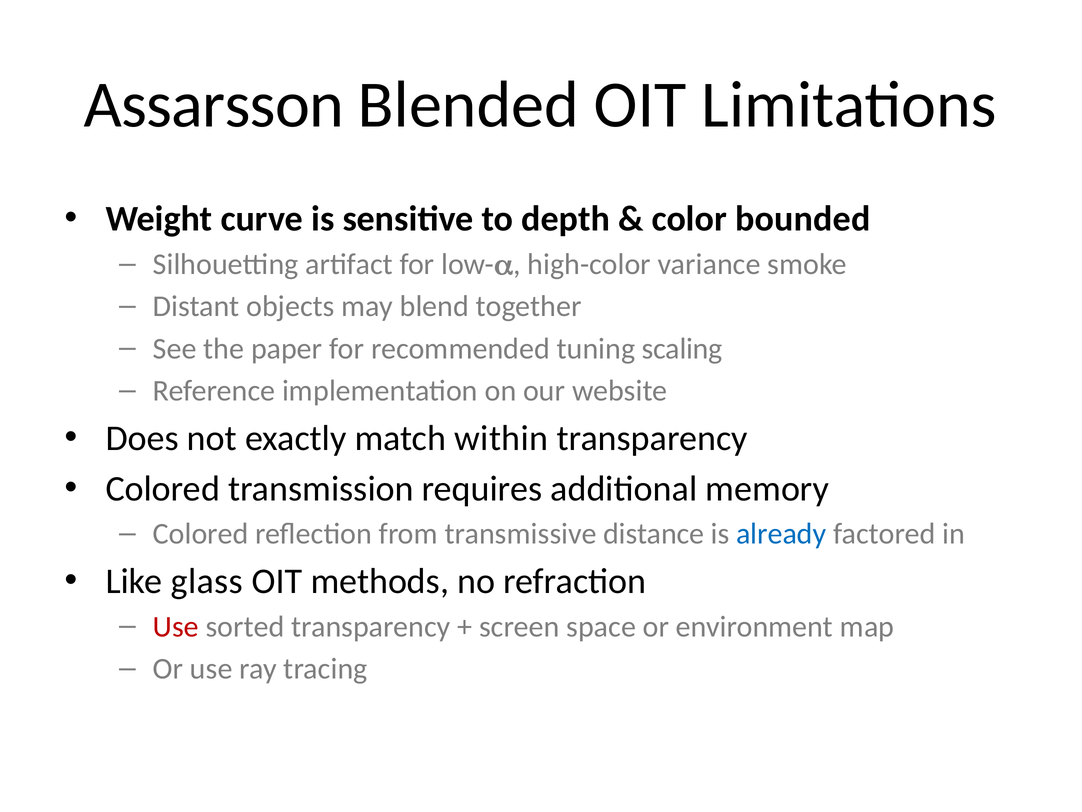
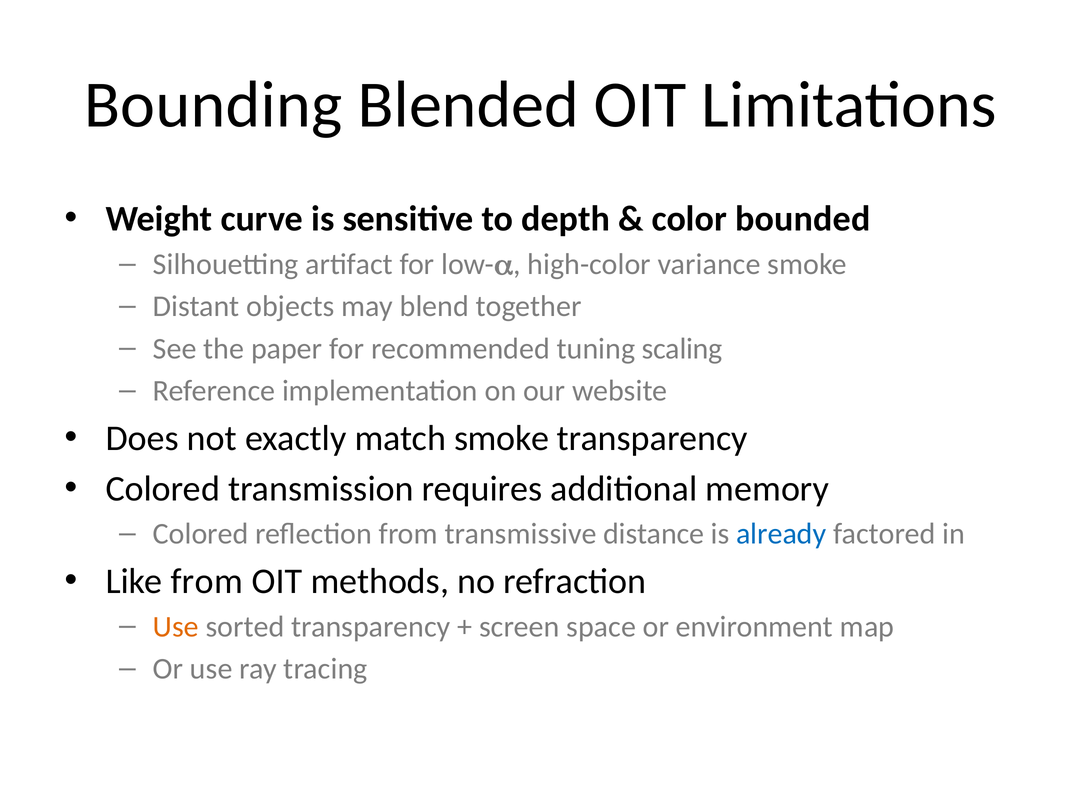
Assarsson: Assarsson -> Bounding
match within: within -> smoke
Like glass: glass -> from
Use at (176, 626) colour: red -> orange
